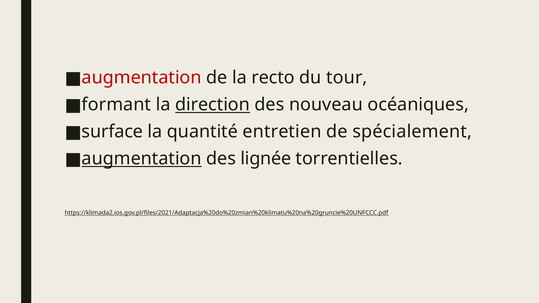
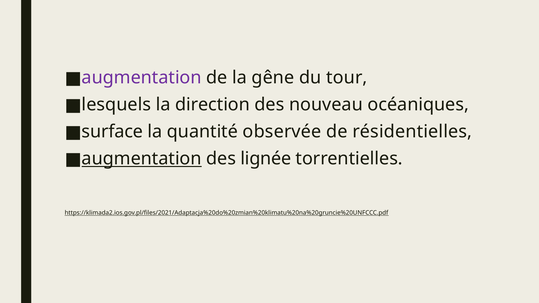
augmentation at (142, 78) colour: red -> purple
recto: recto -> gêne
formant: formant -> lesquels
direction underline: present -> none
entretien: entretien -> observée
spécialement: spécialement -> résidentielles
